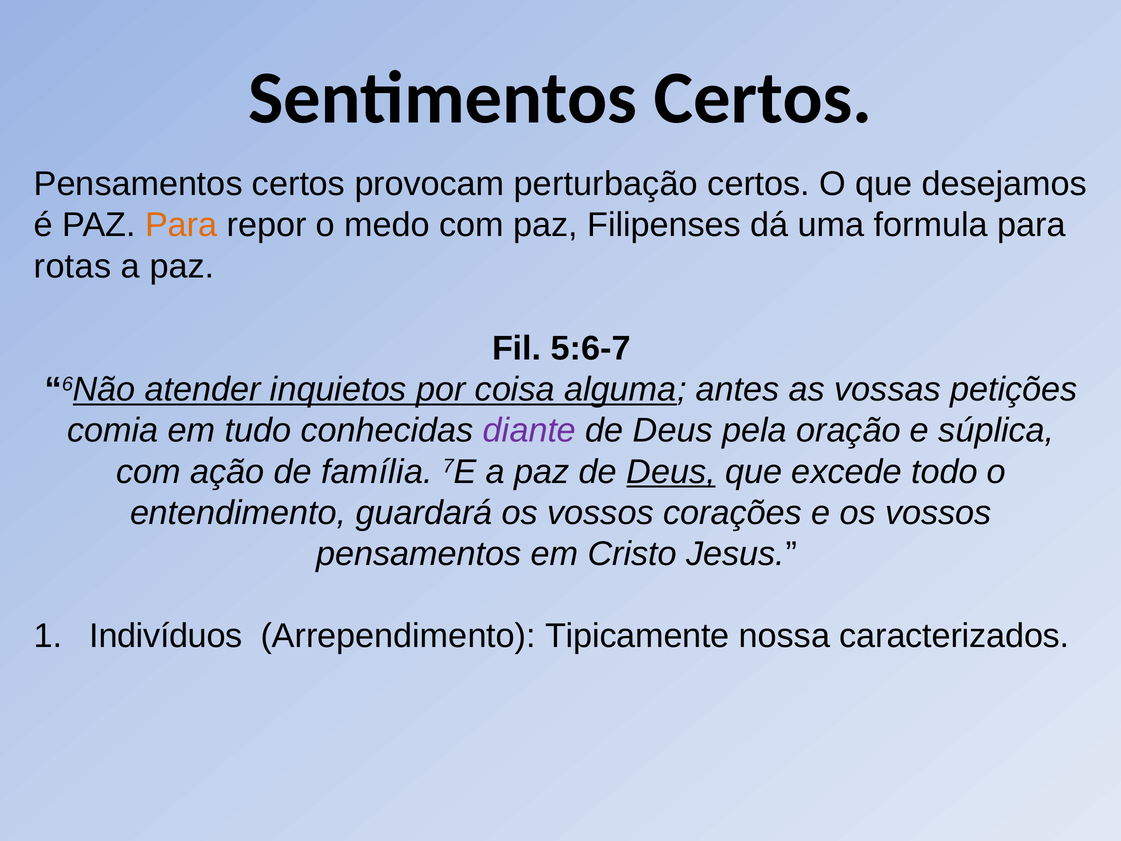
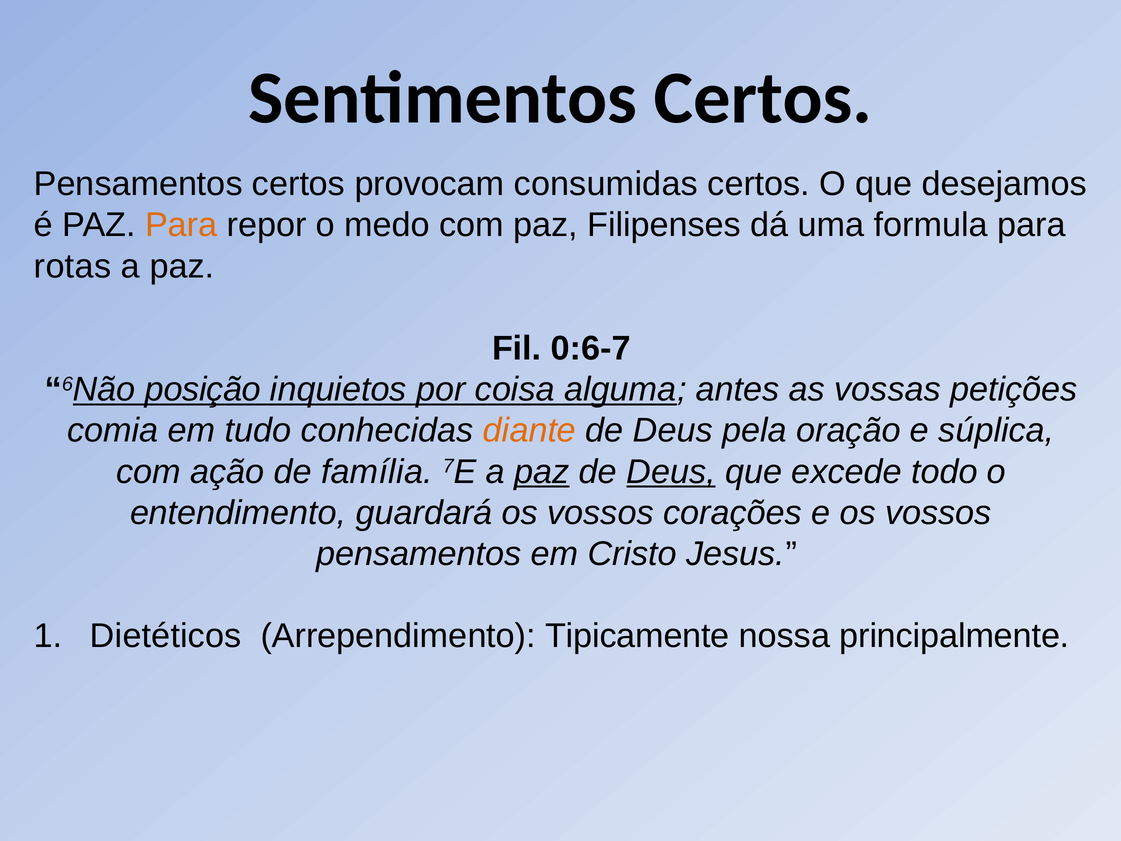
perturbação: perturbação -> consumidas
5:6-7: 5:6-7 -> 0:6-7
atender: atender -> posição
diante colour: purple -> orange
paz at (542, 472) underline: none -> present
Indivíduos: Indivíduos -> Dietéticos
caracterizados: caracterizados -> principalmente
